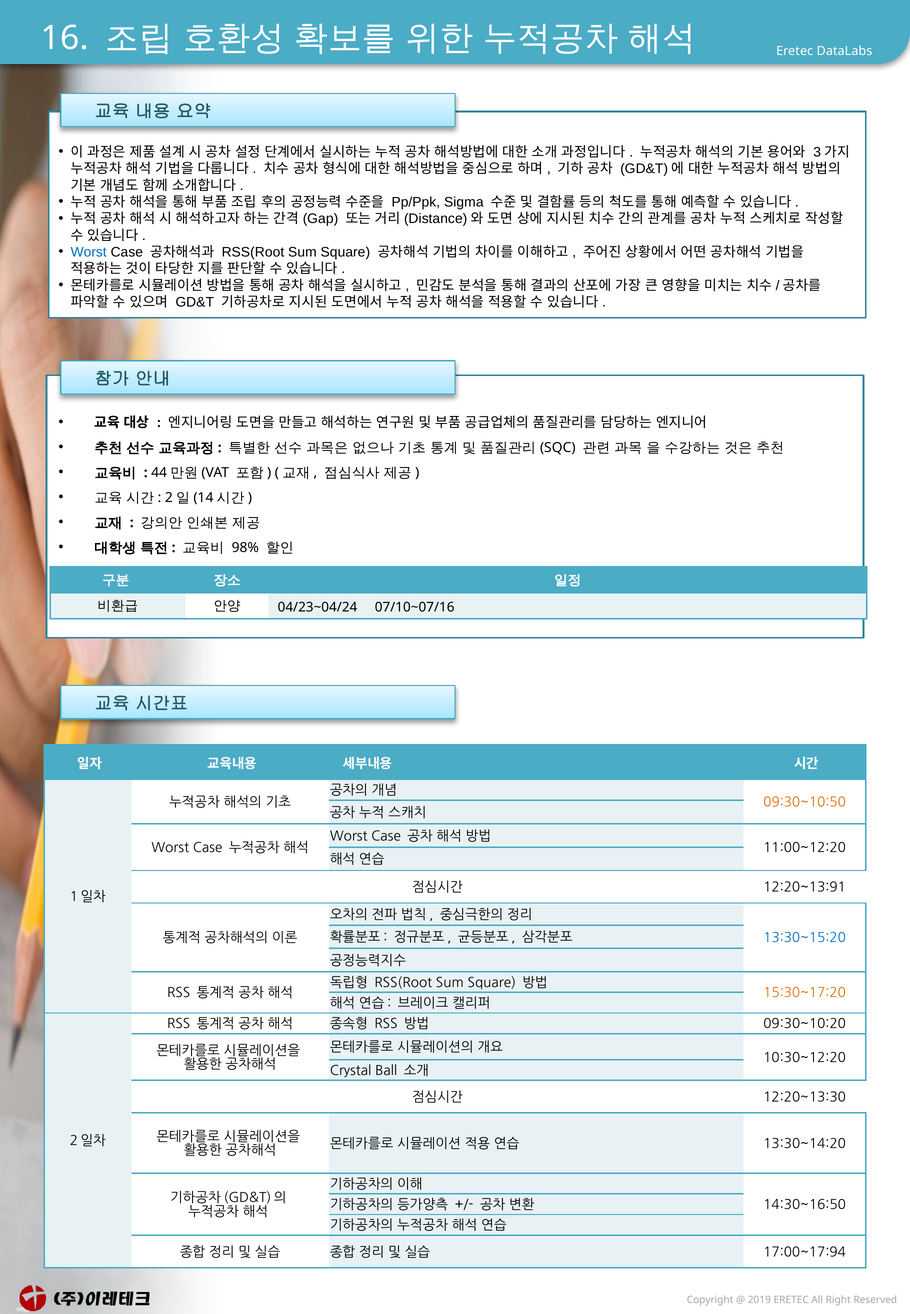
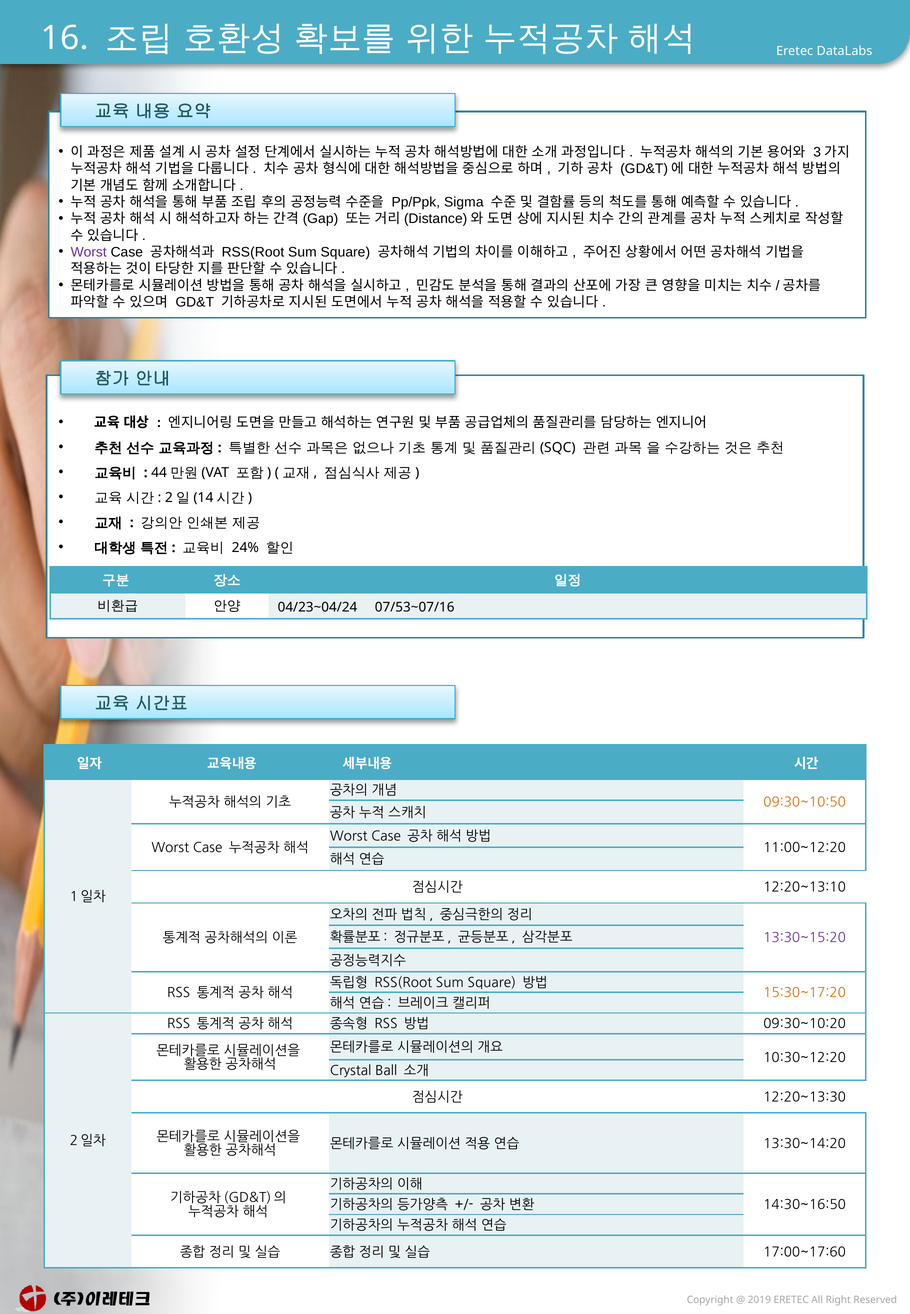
Worst at (89, 252) colour: blue -> purple
98%: 98% -> 24%
07/10~07/16: 07/10~07/16 -> 07/53~07/16
12:20~13:91: 12:20~13:91 -> 12:20~13:10
13:30~15:20 colour: blue -> purple
17:00~17:94: 17:00~17:94 -> 17:00~17:60
